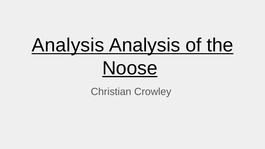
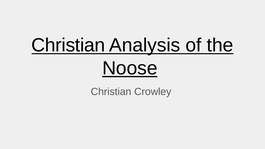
Analysis at (68, 45): Analysis -> Christian
